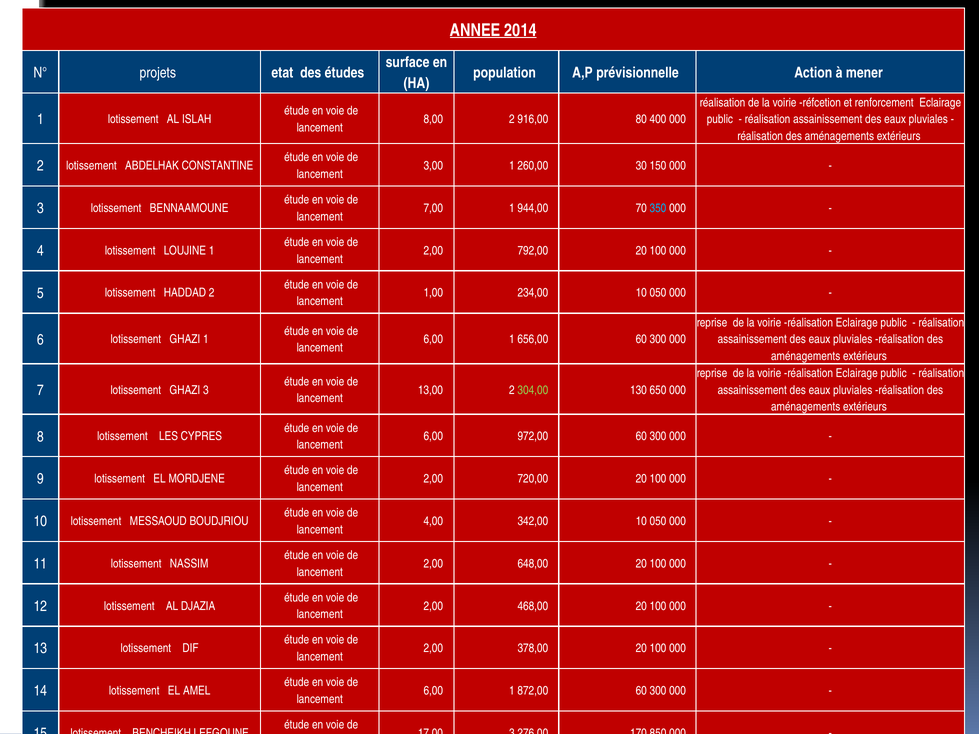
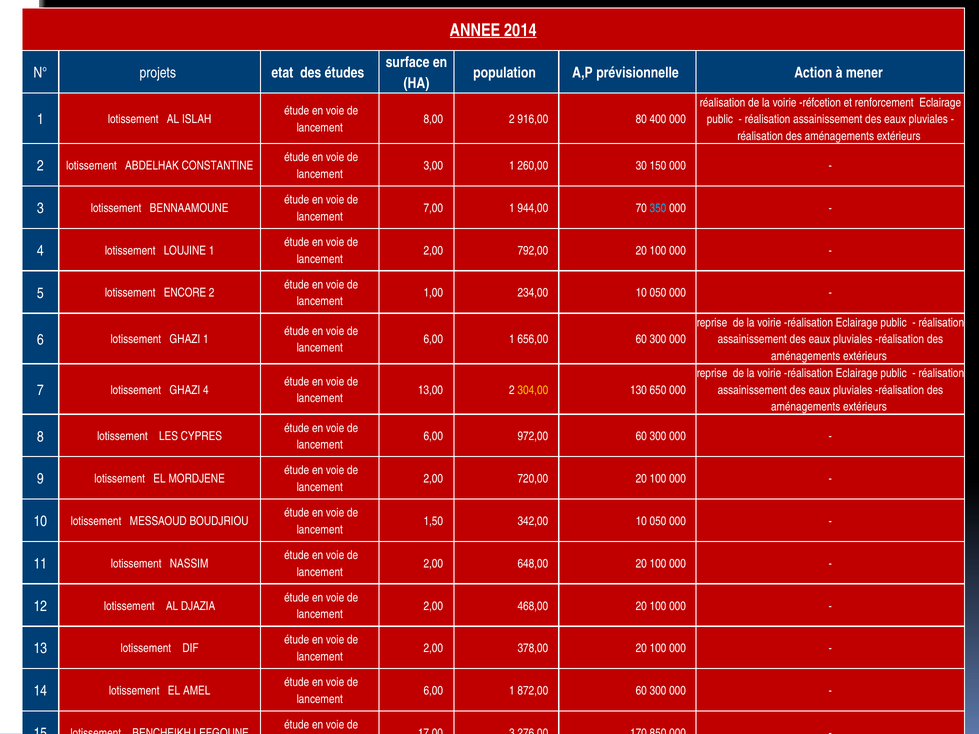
HADDAD: HADDAD -> ENCORE
GHAZI 3: 3 -> 4
304,00 colour: light green -> yellow
4,00: 4,00 -> 1,50
